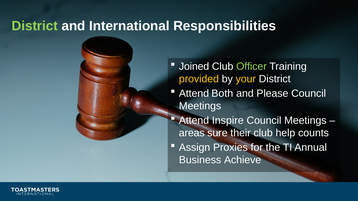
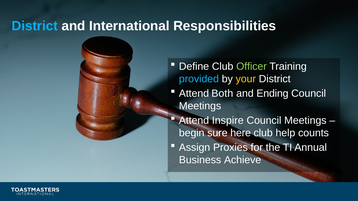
District at (35, 26) colour: light green -> light blue
Joined: Joined -> Define
provided colour: yellow -> light blue
Please: Please -> Ending
areas: areas -> begin
their: their -> here
